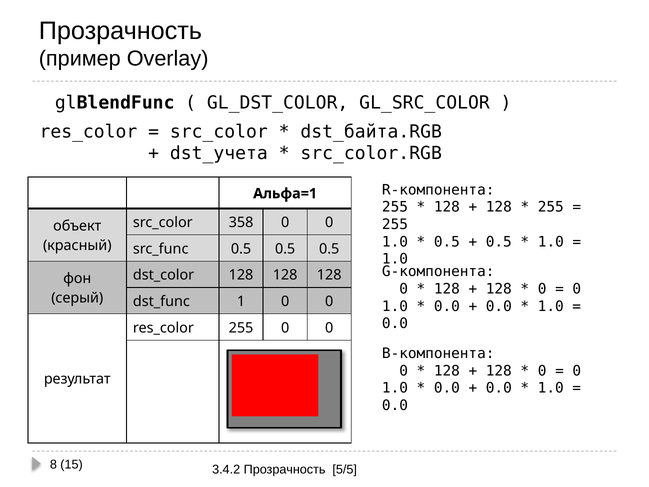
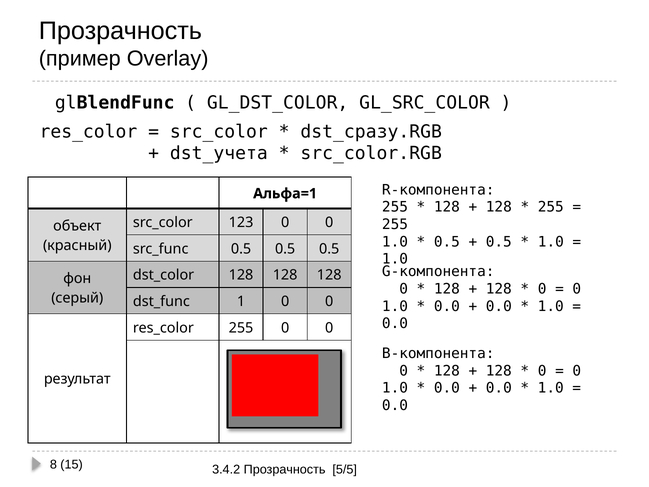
dst_байта.RGB: dst_байта.RGB -> dst_сразу.RGB
358: 358 -> 123
